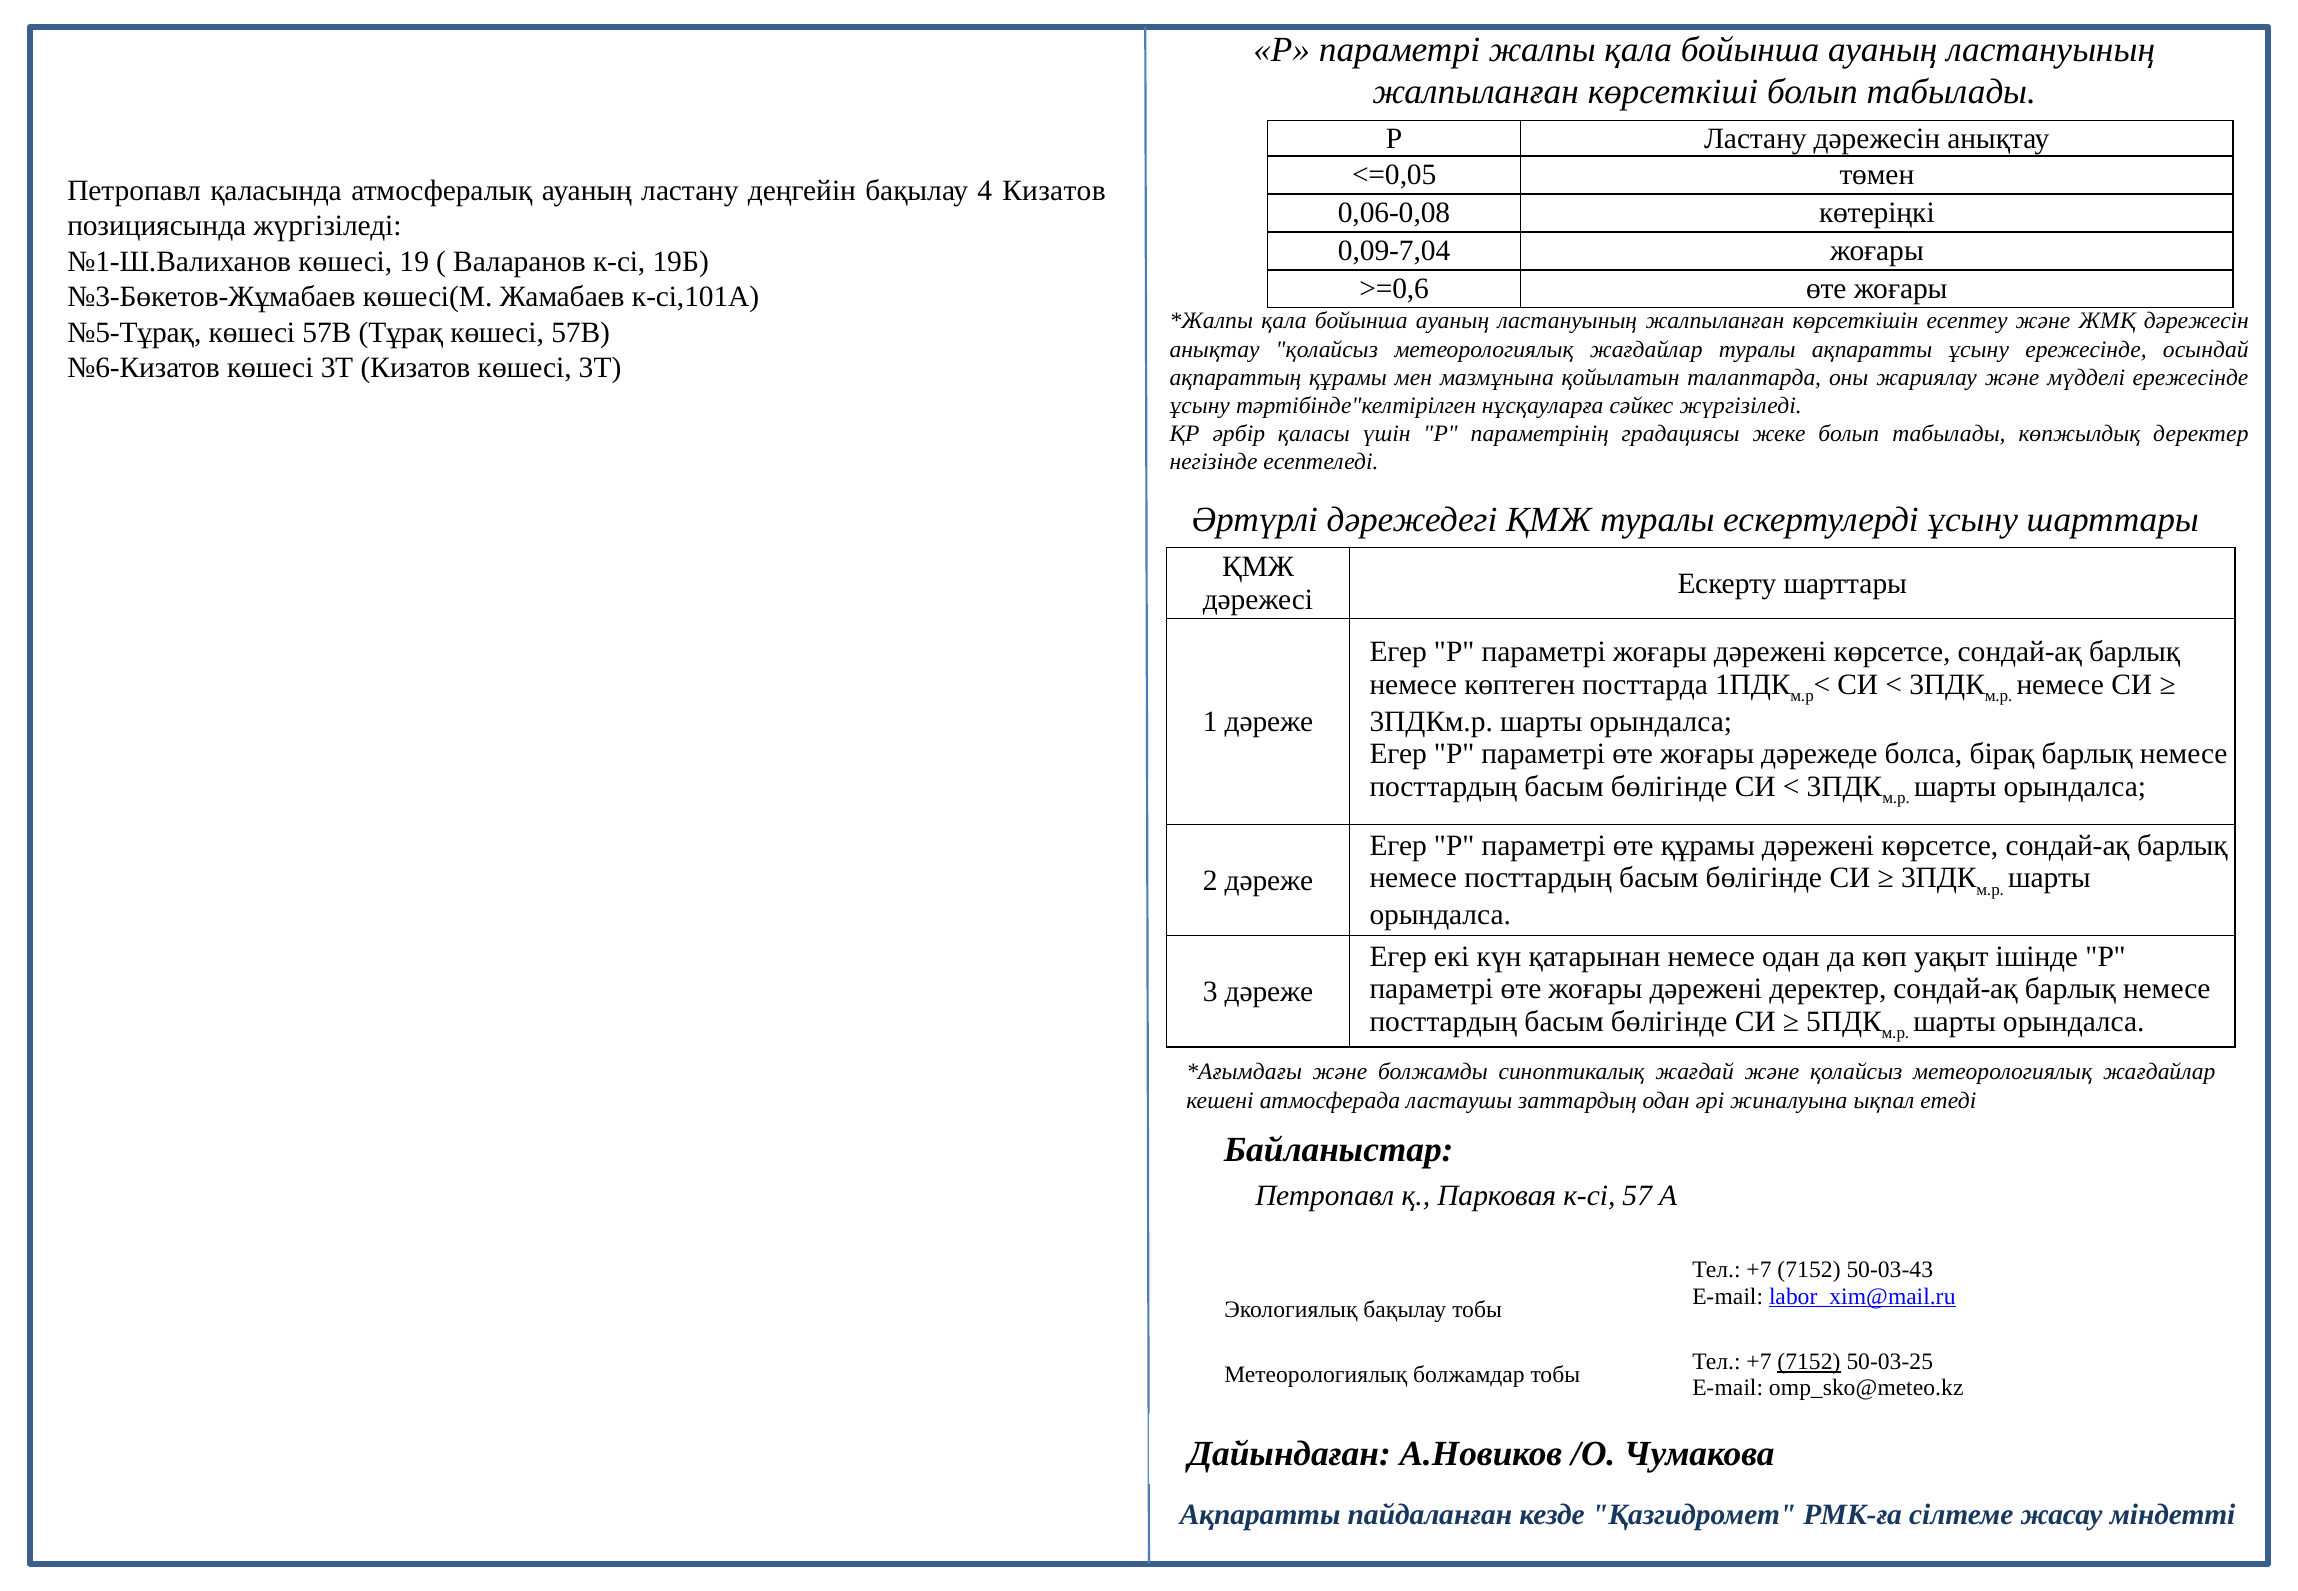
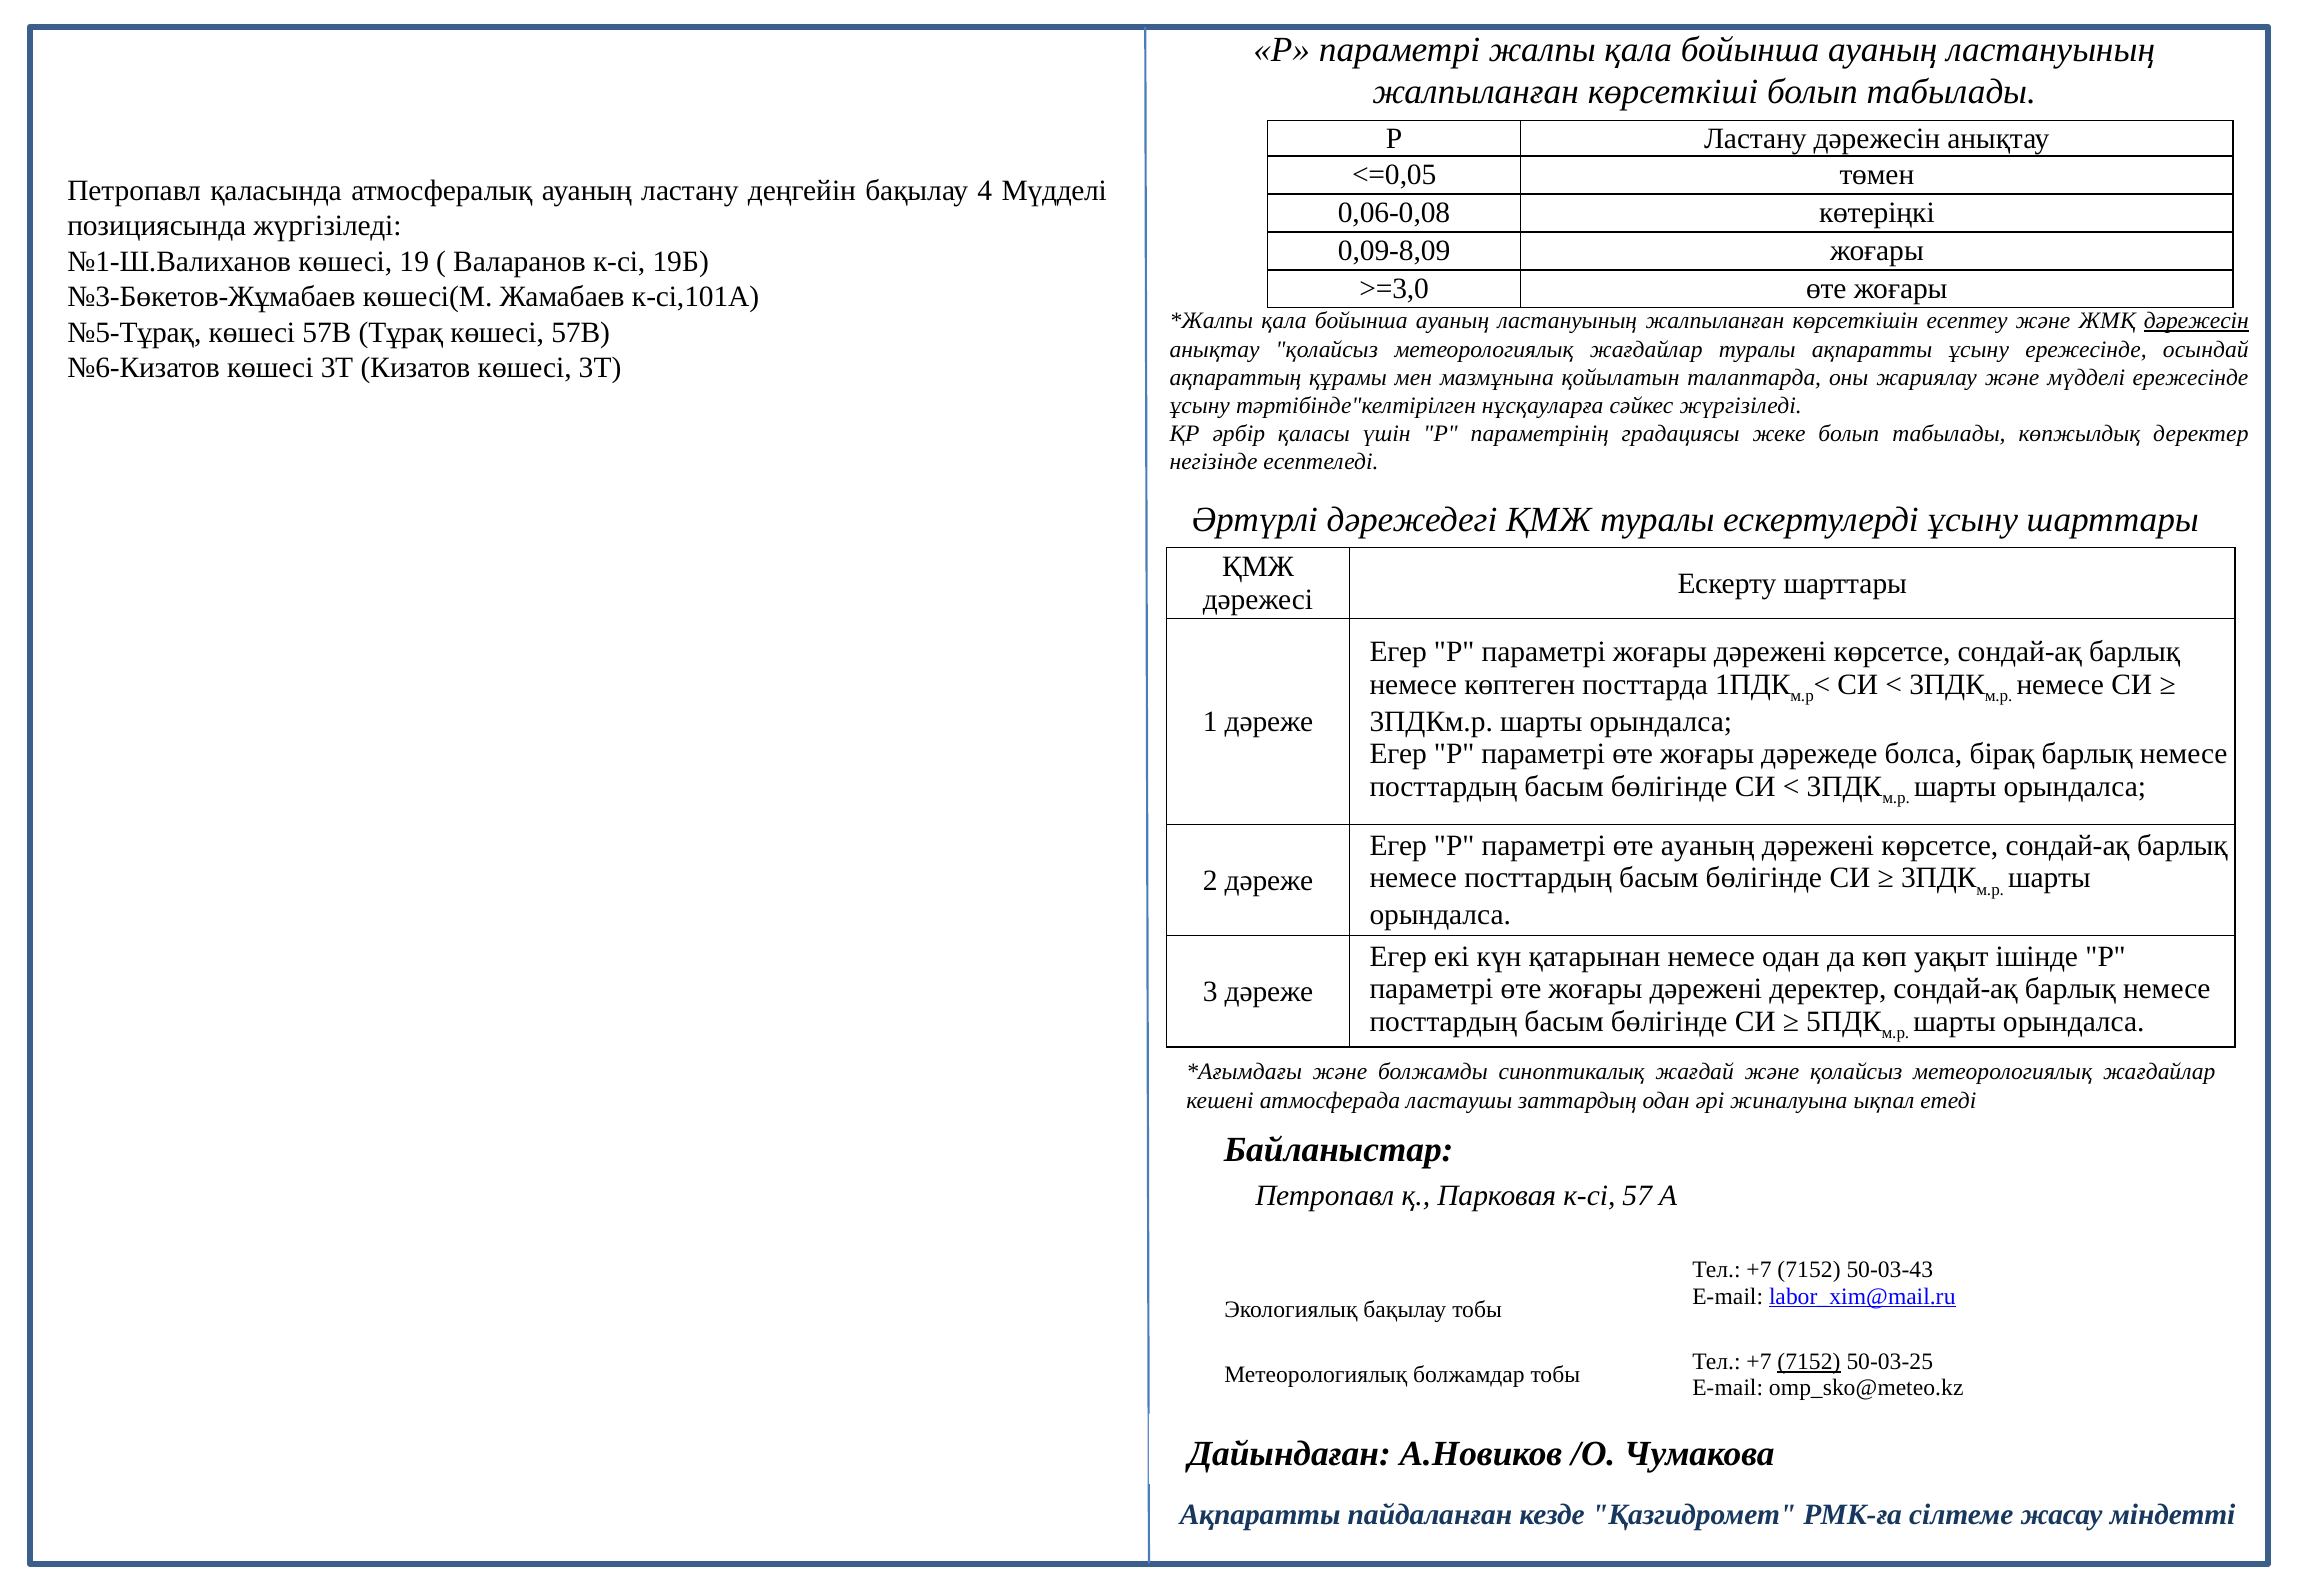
4 Кизатов: Кизатов -> Мүдделі
0,09-7,04: 0,09-7,04 -> 0,09-8,09
>=0,6: >=0,6 -> >=3,0
дәрежесін at (2196, 321) underline: none -> present
өте құрамы: құрамы -> ауаның
